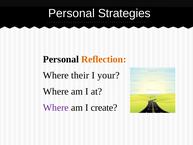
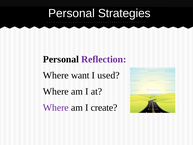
Reflection colour: orange -> purple
their: their -> want
your: your -> used
